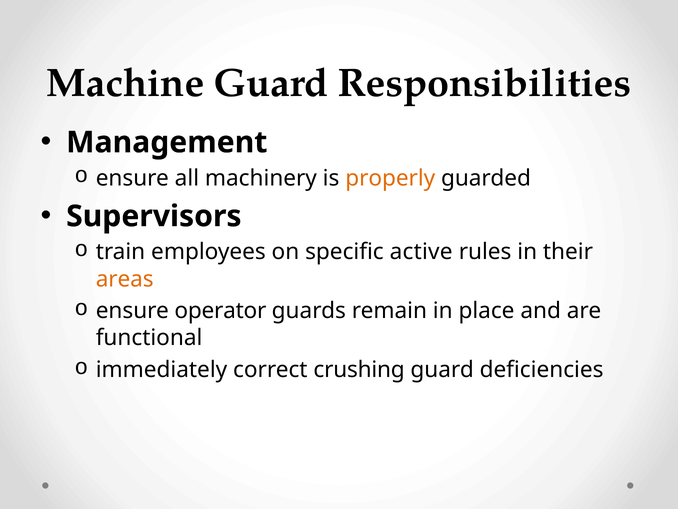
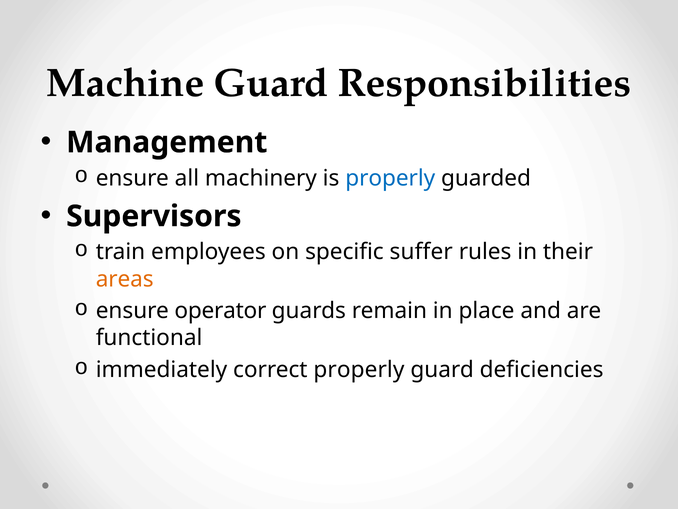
properly at (390, 178) colour: orange -> blue
active: active -> suffer
correct crushing: crushing -> properly
